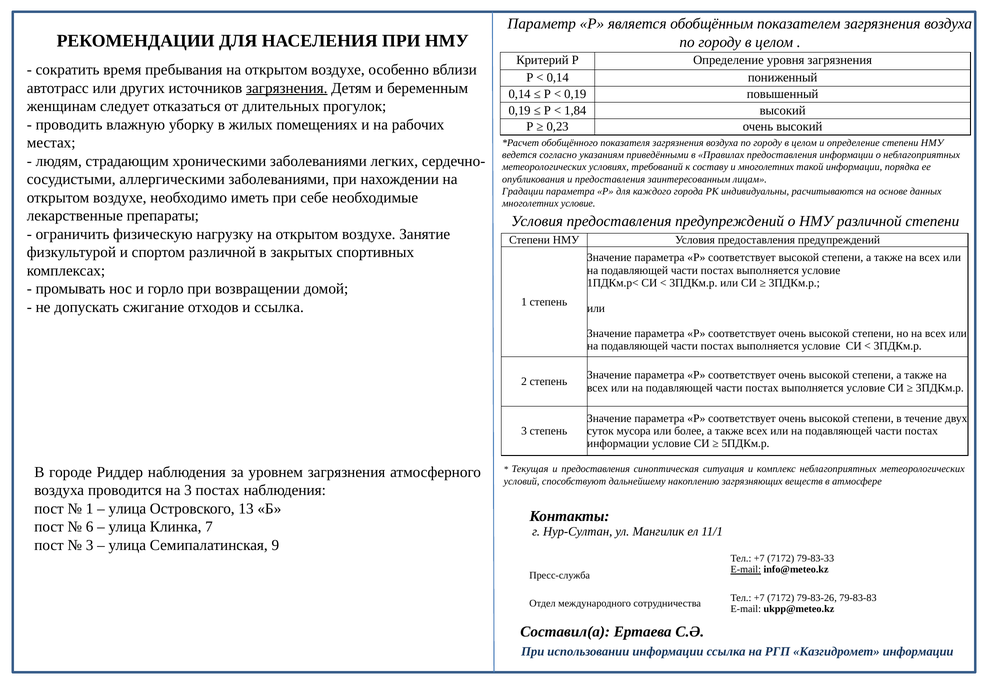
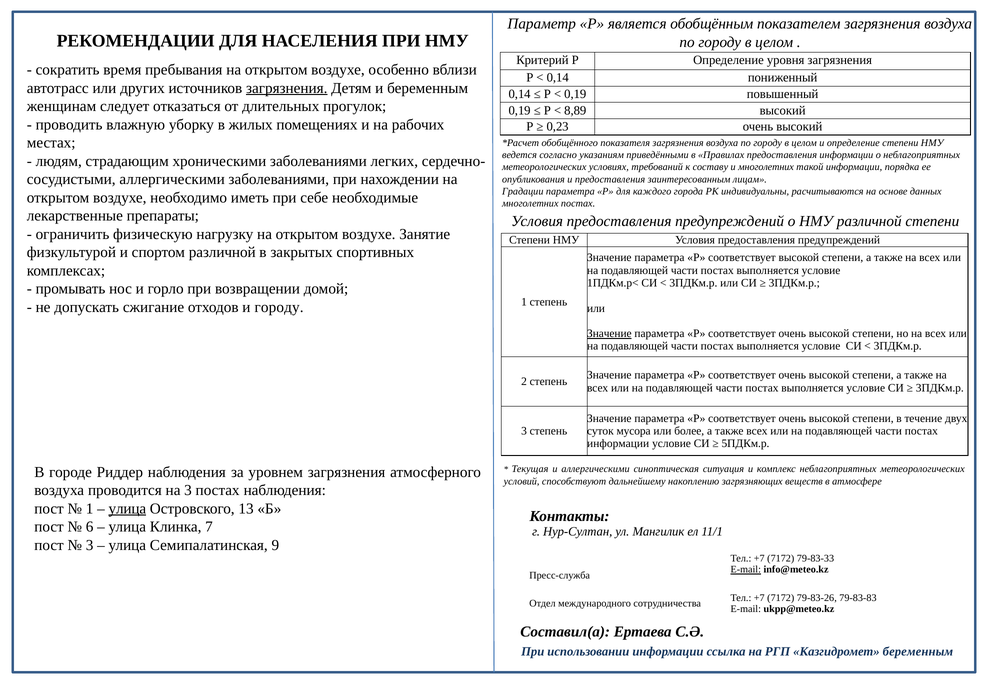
1,84: 1,84 -> 8,89
многолетних условие: условие -> постах
и ссылка: ссылка -> городу
Значение at (609, 334) underline: none -> present
Текущая и предоставления: предоставления -> аллергическими
улица at (127, 509) underline: none -> present
Казгидромет информации: информации -> беременным
